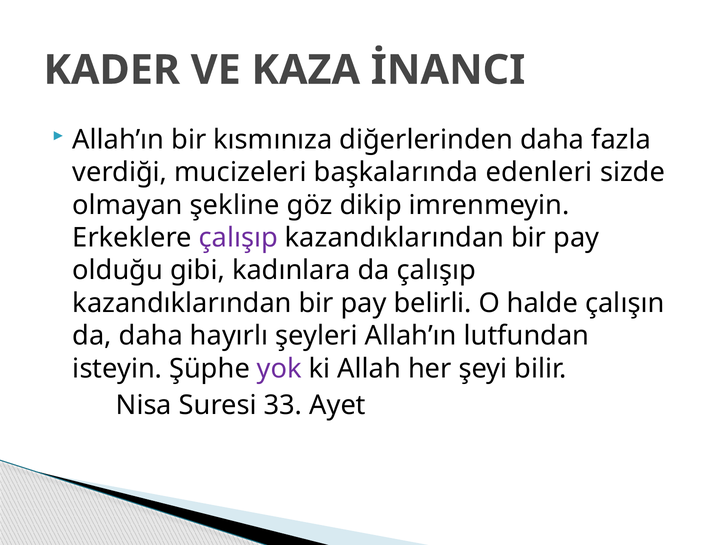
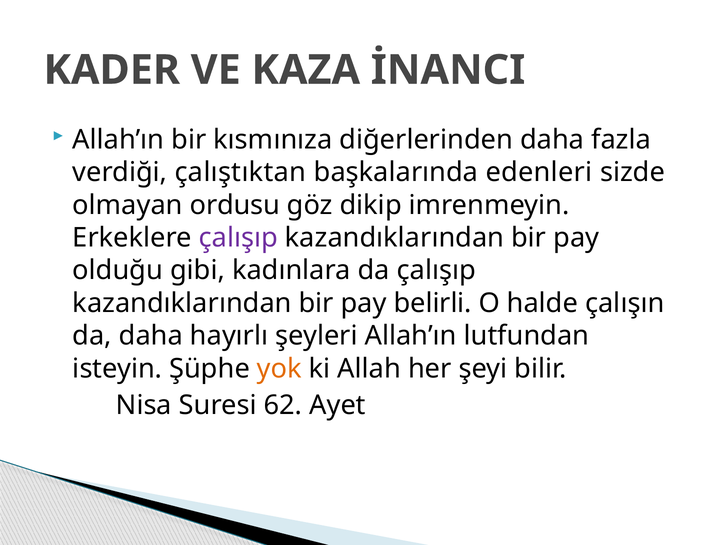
mucizeleri: mucizeleri -> çalıştıktan
şekline: şekline -> ordusu
yok colour: purple -> orange
33: 33 -> 62
